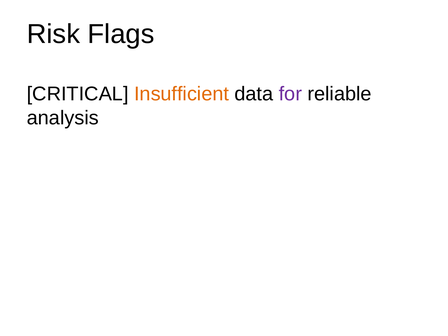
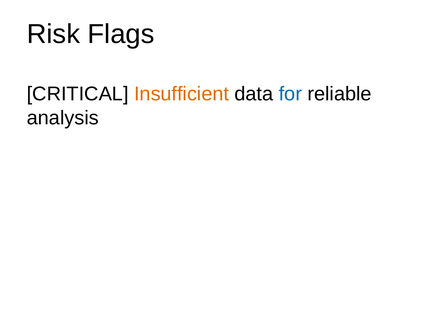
for colour: purple -> blue
